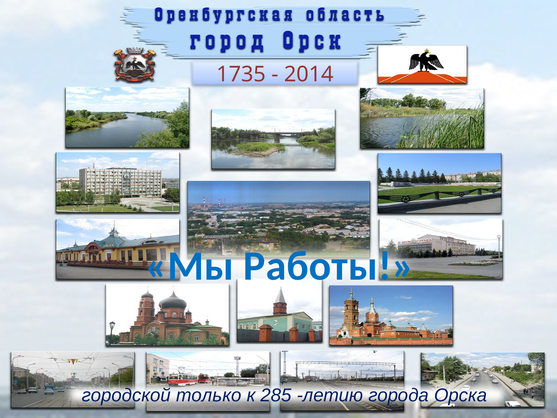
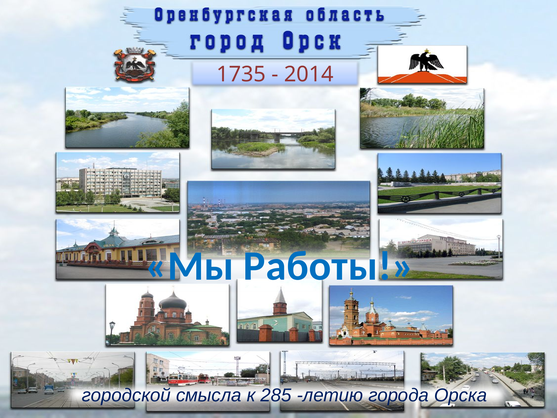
только: только -> смысла
